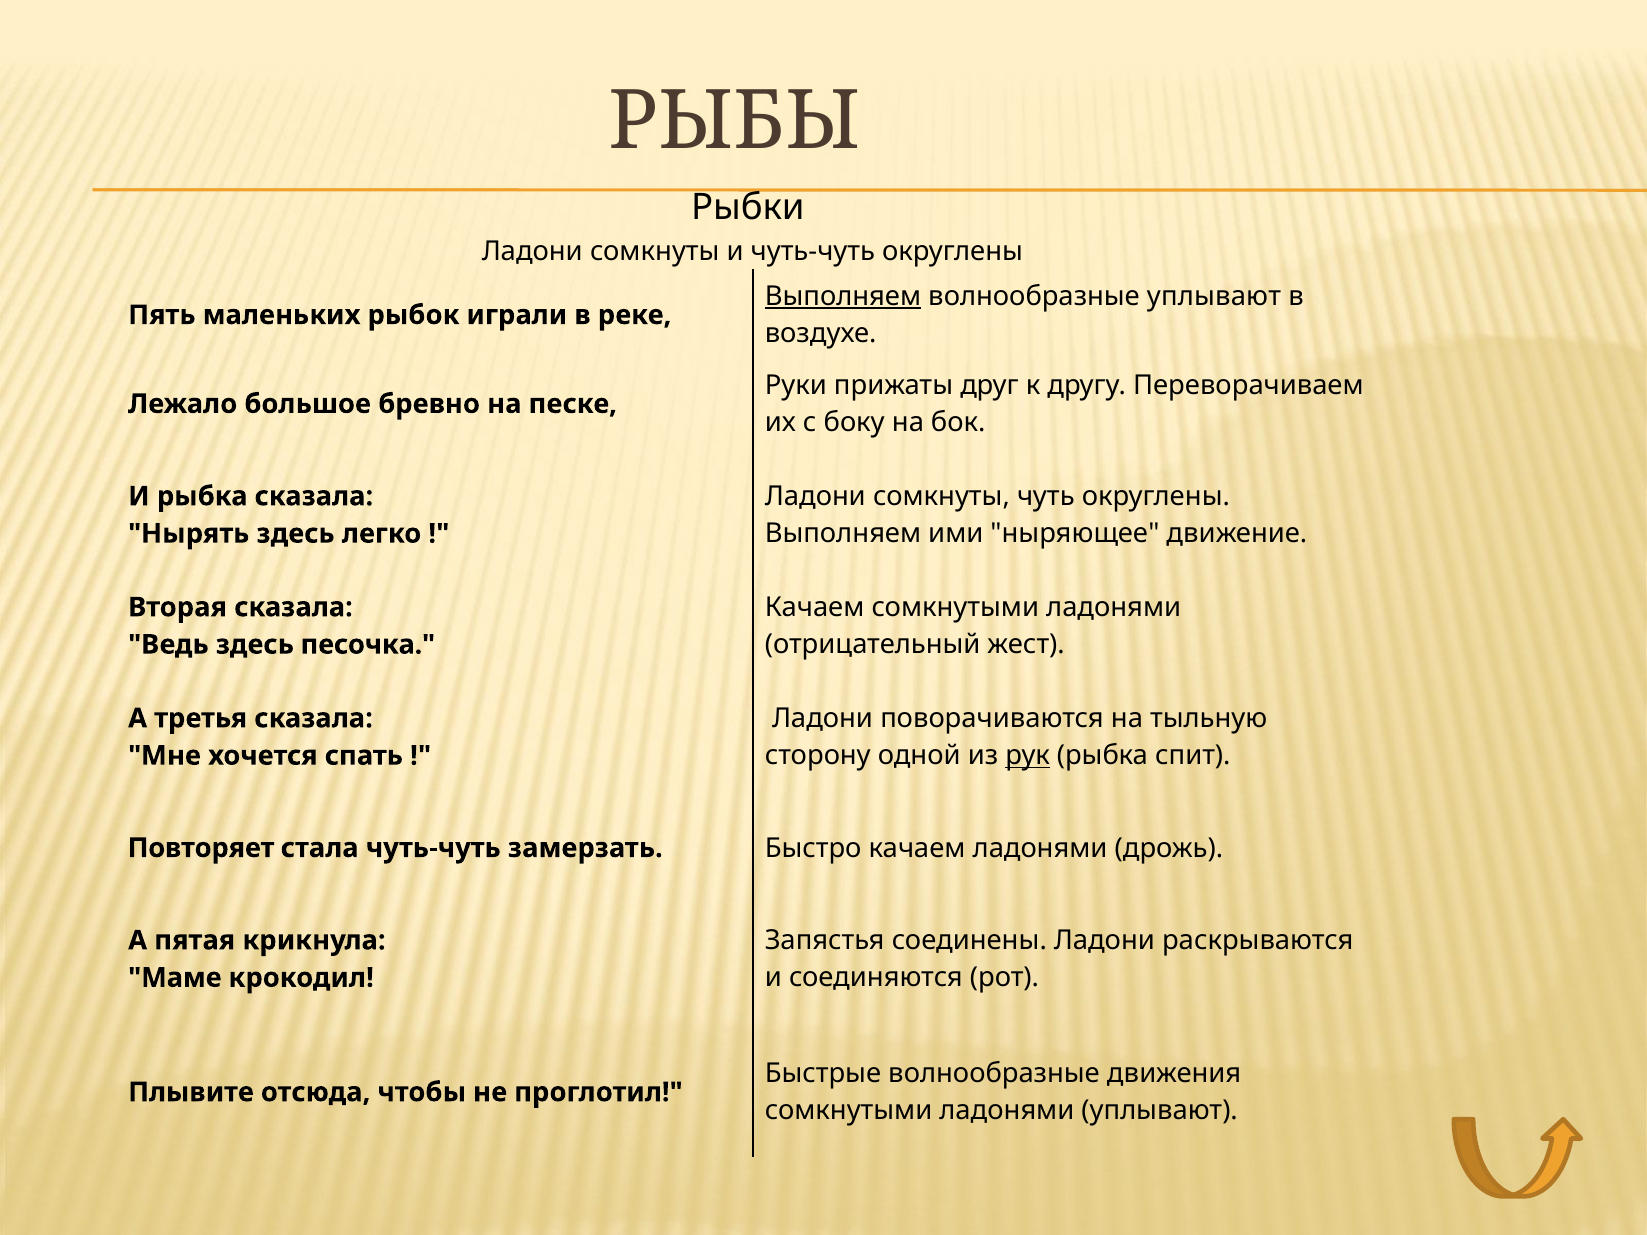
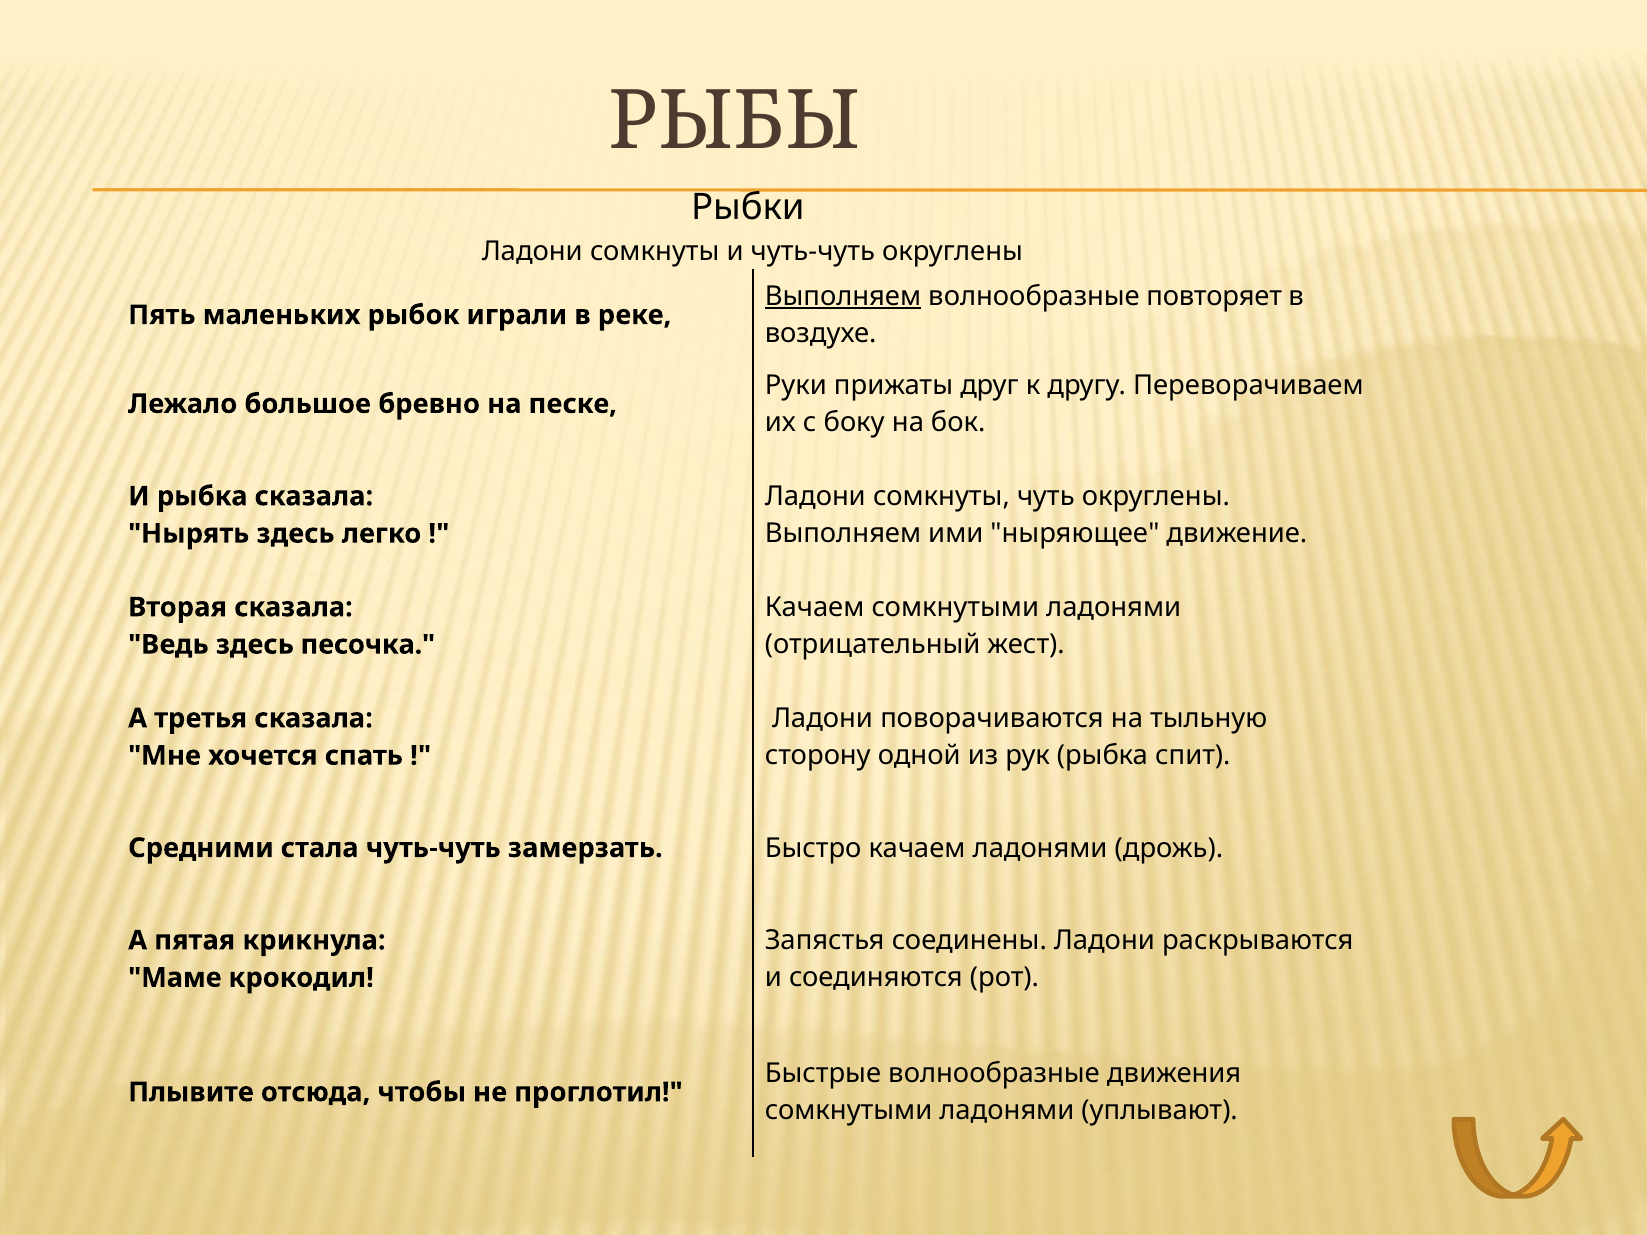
волнообразные уплывают: уплывают -> повторяет
рук underline: present -> none
Повторяет: Повторяет -> Средними
